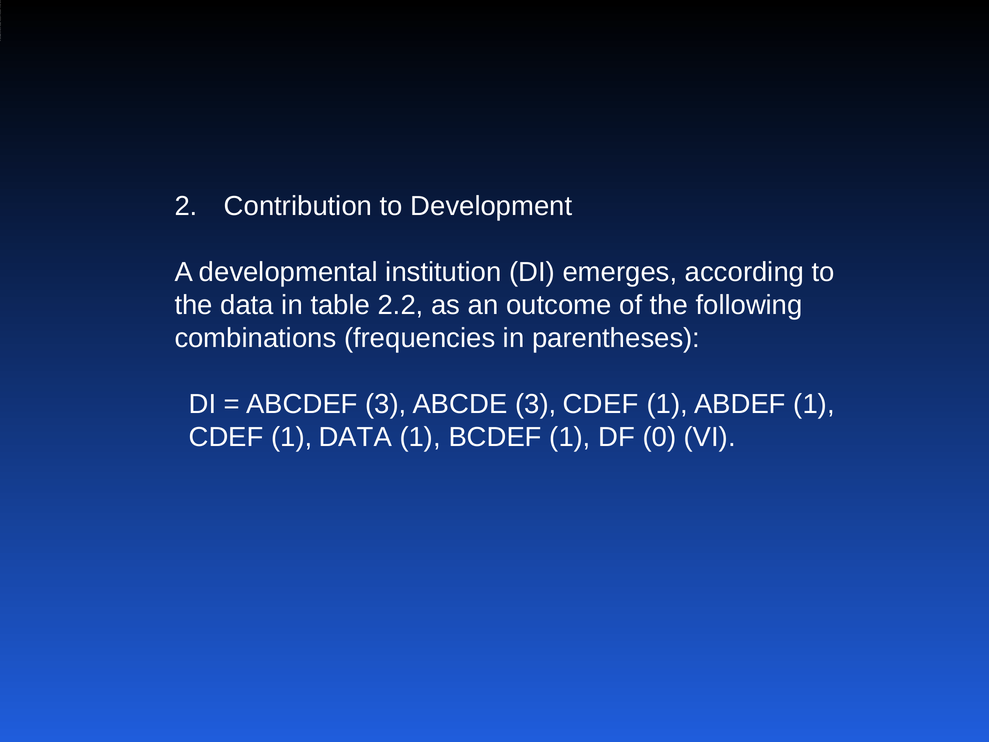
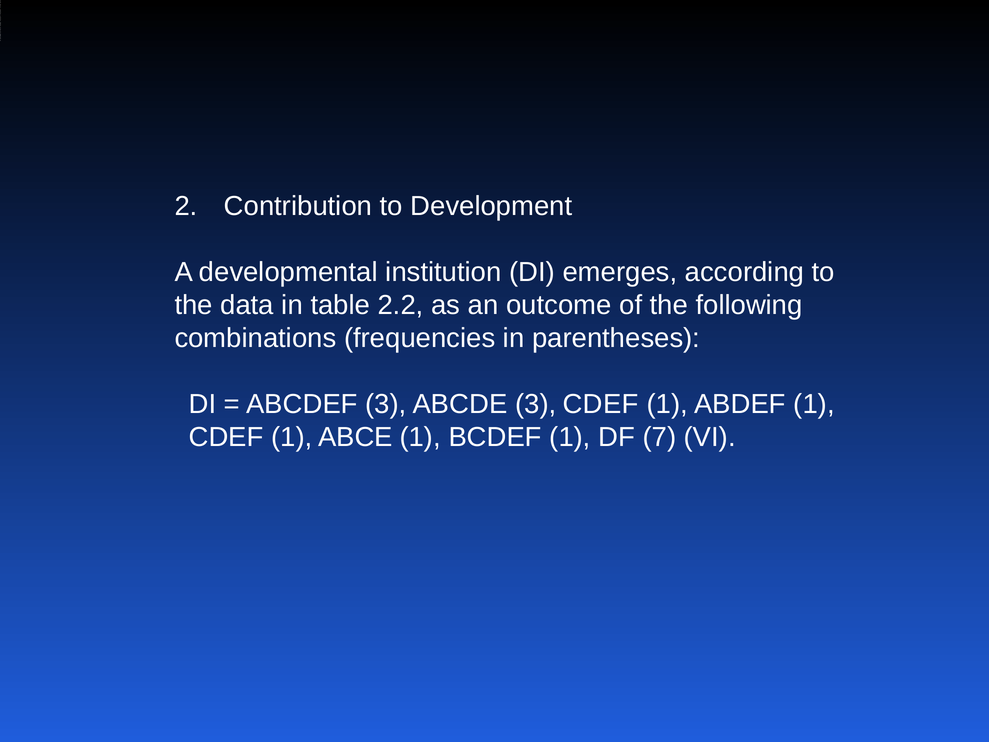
1 DATA: DATA -> ABCE
0: 0 -> 7
